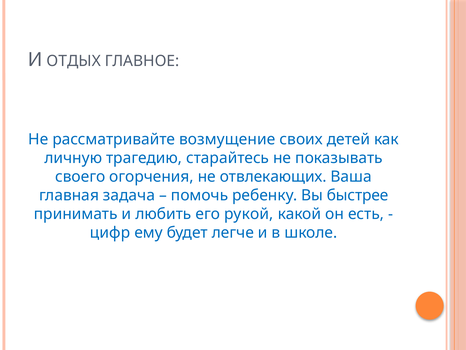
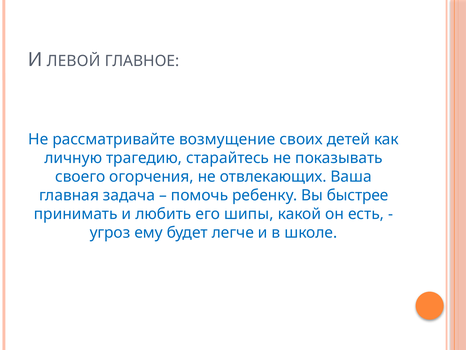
ОТДЫХ: ОТДЫХ -> ЛЕВОЙ
рукой: рукой -> шипы
цифр: цифр -> угроз
